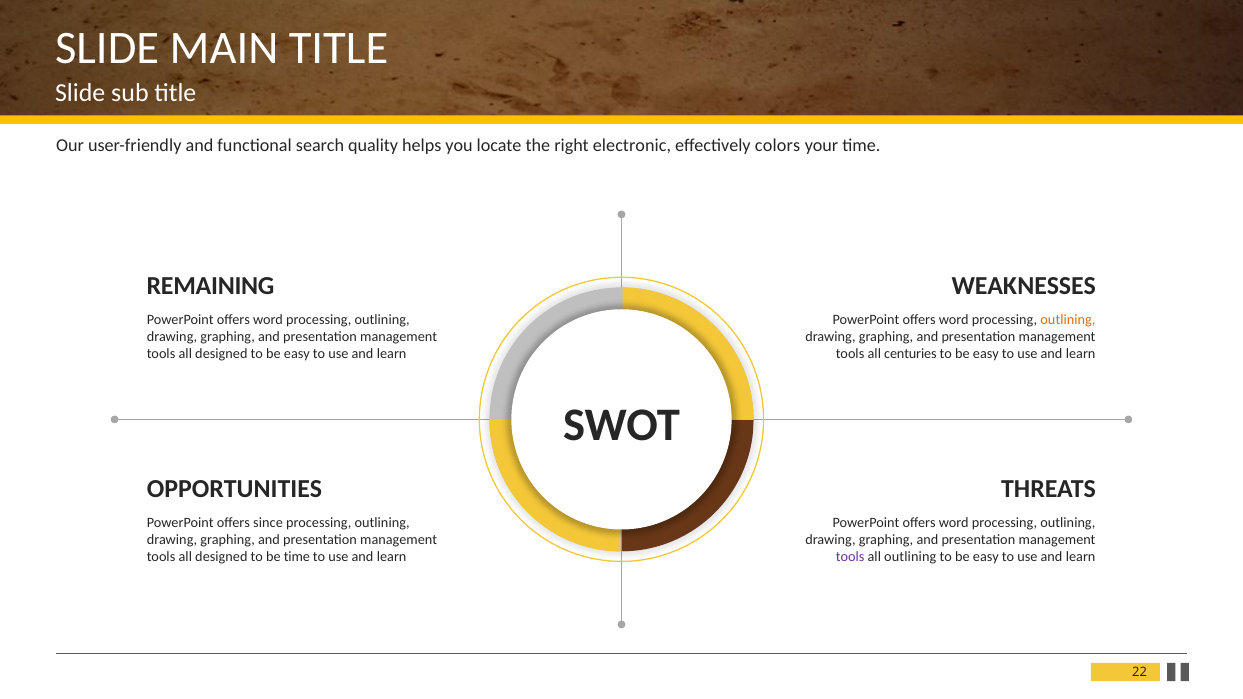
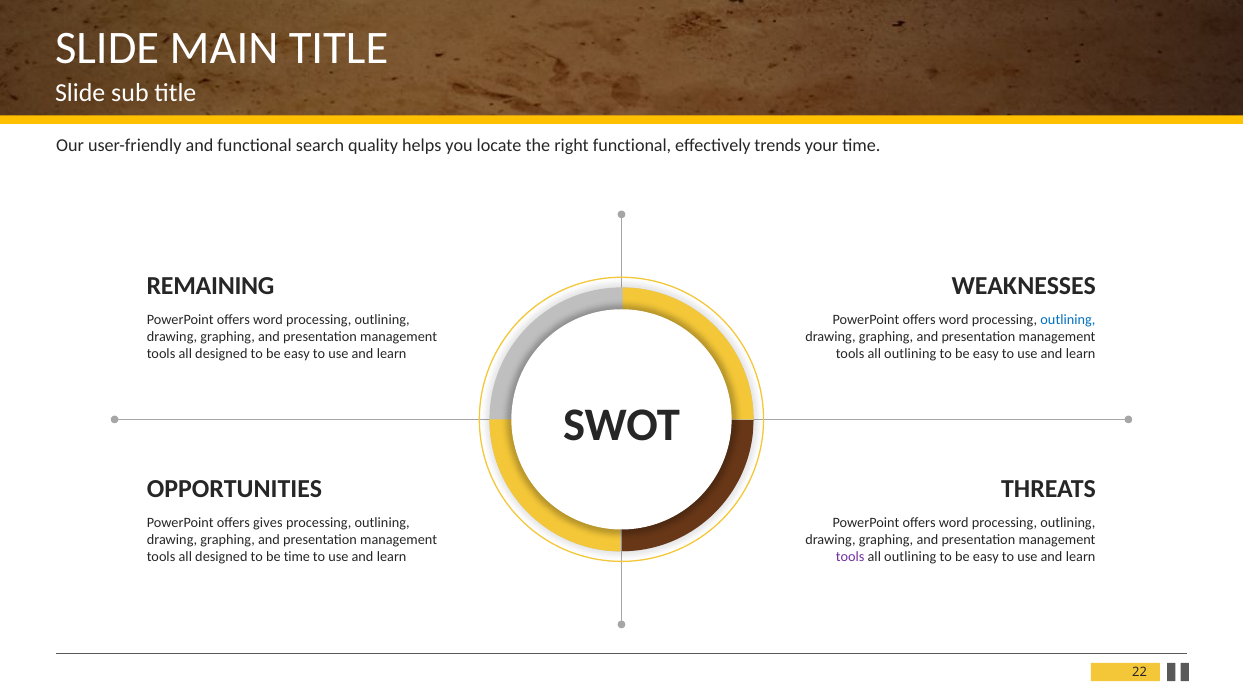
right electronic: electronic -> functional
colors: colors -> trends
outlining at (1068, 320) colour: orange -> blue
centuries at (910, 354): centuries -> outlining
since: since -> gives
